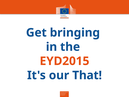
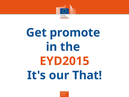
bringing: bringing -> promote
